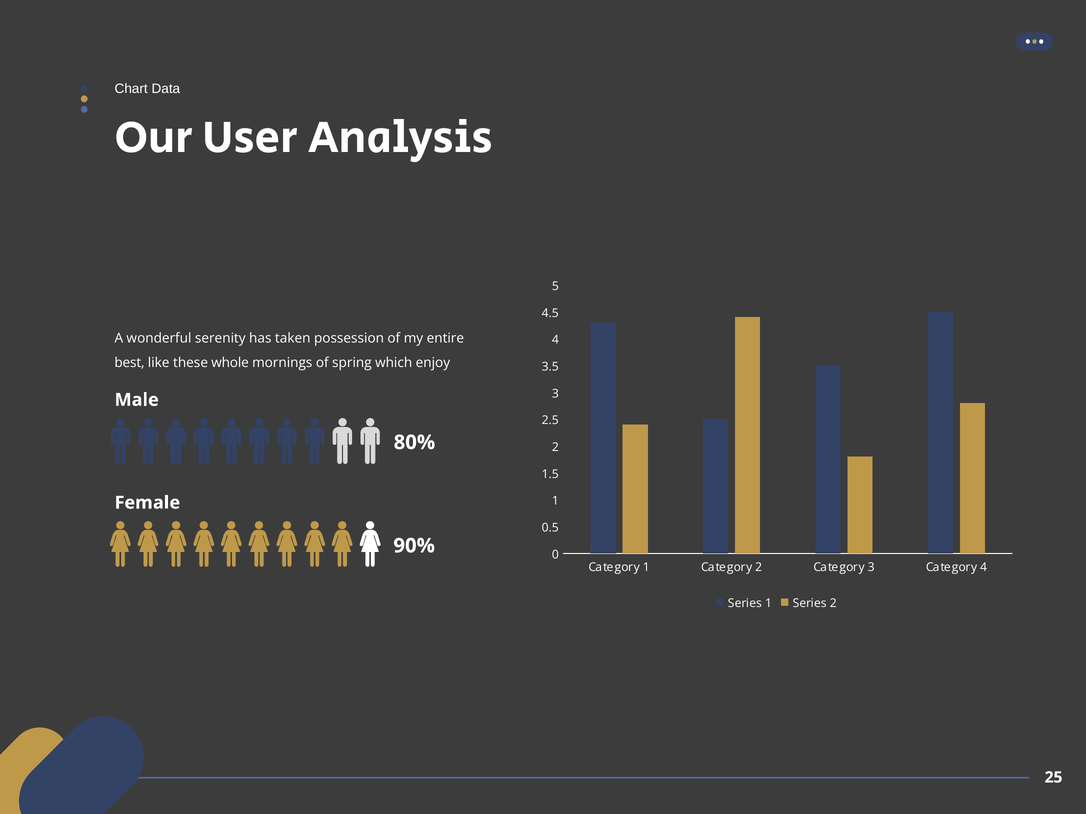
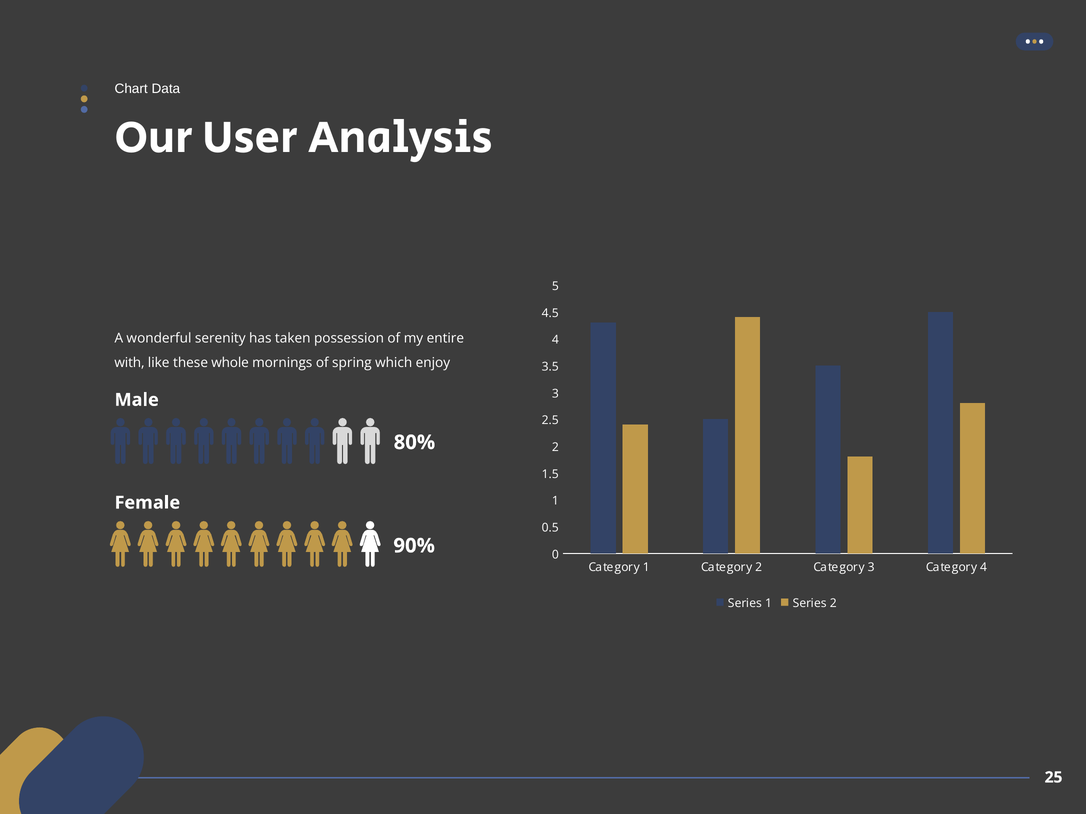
best: best -> with
